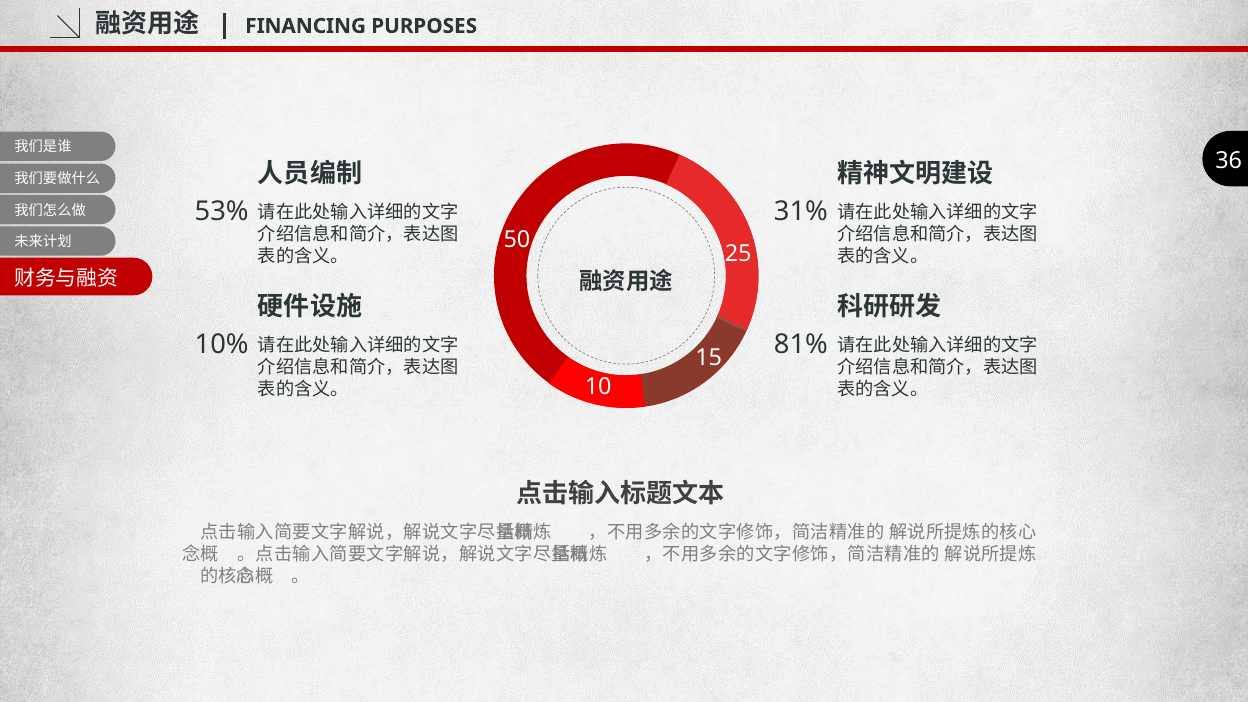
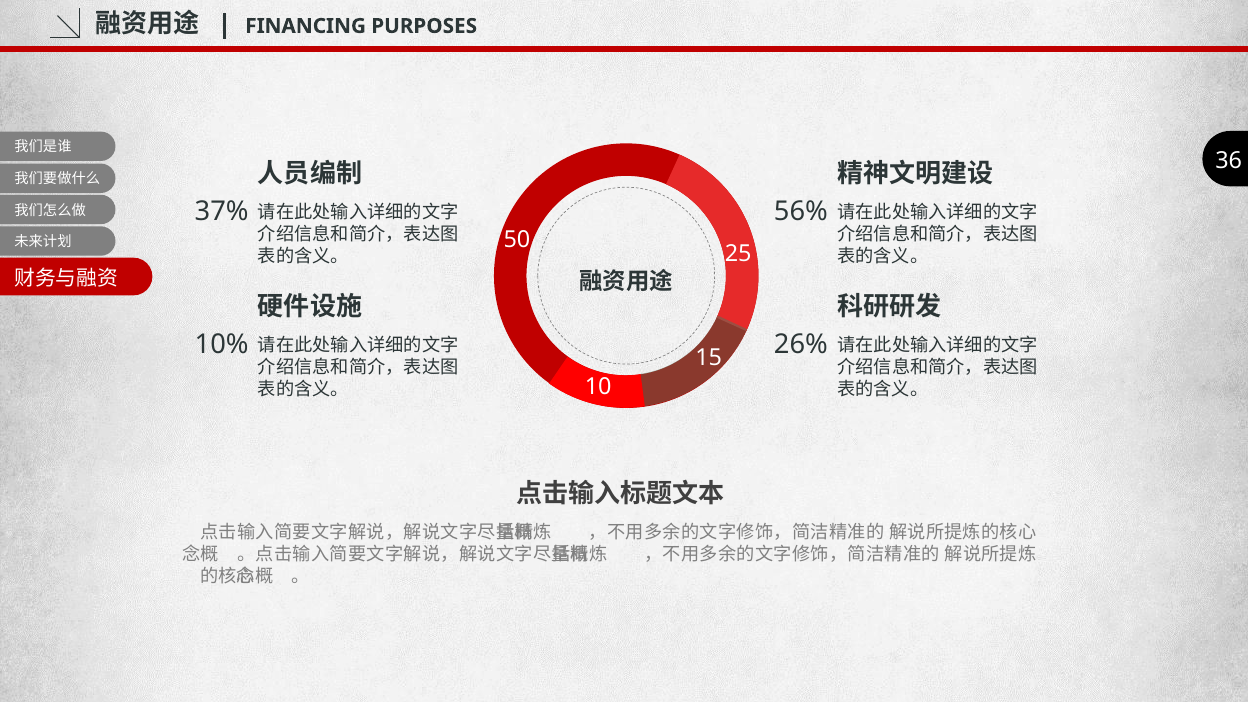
53%: 53% -> 37%
31%: 31% -> 56%
81%: 81% -> 26%
